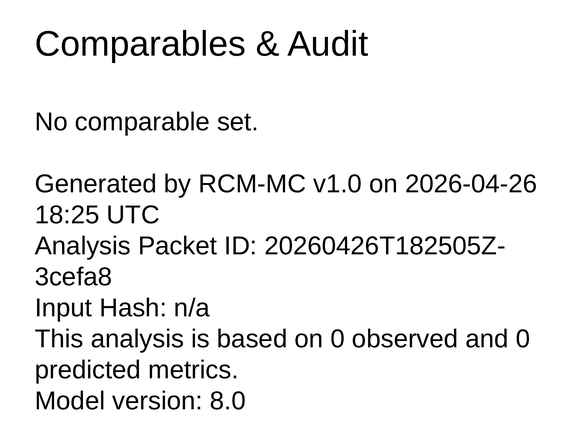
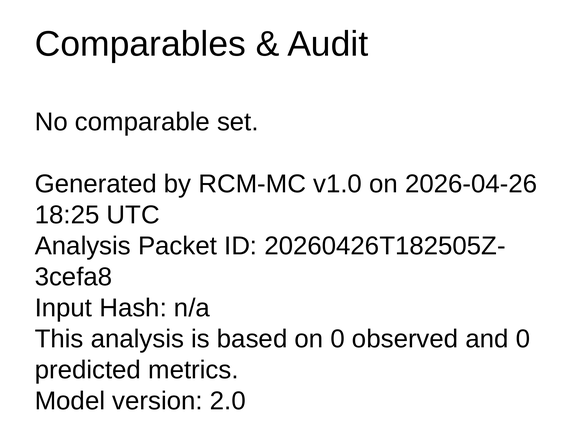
8.0: 8.0 -> 2.0
